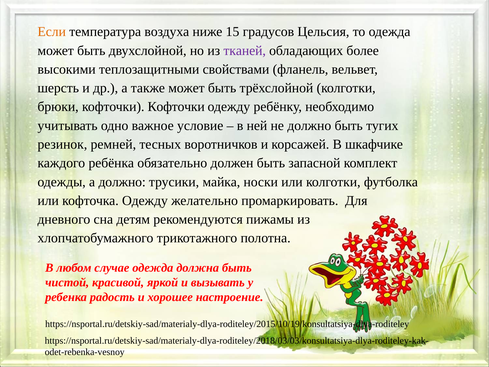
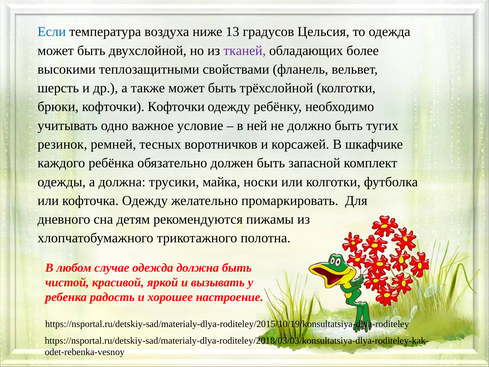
Если colour: orange -> blue
15: 15 -> 13
а должно: должно -> должна
